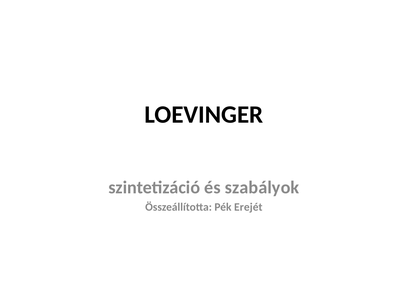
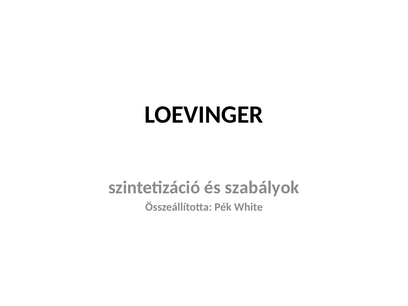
Erejét: Erejét -> White
